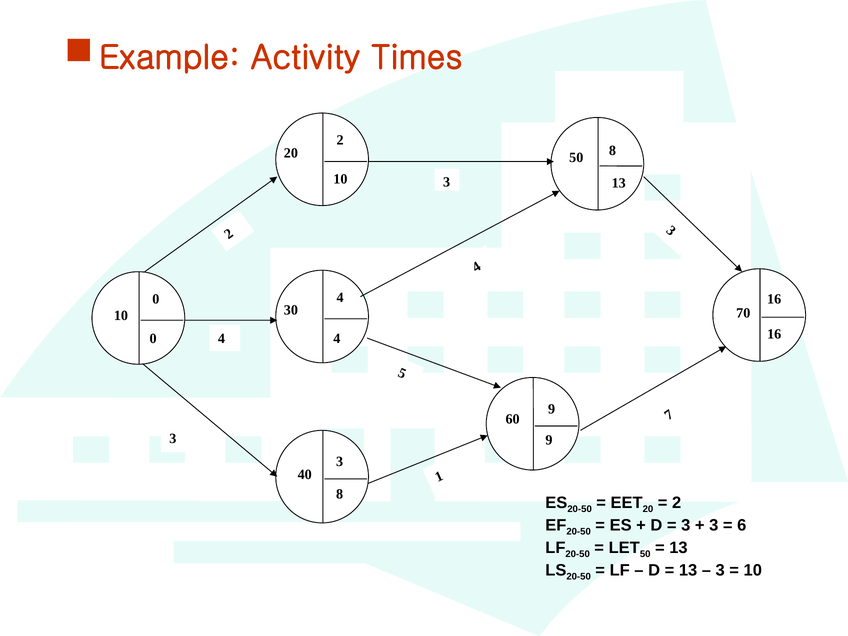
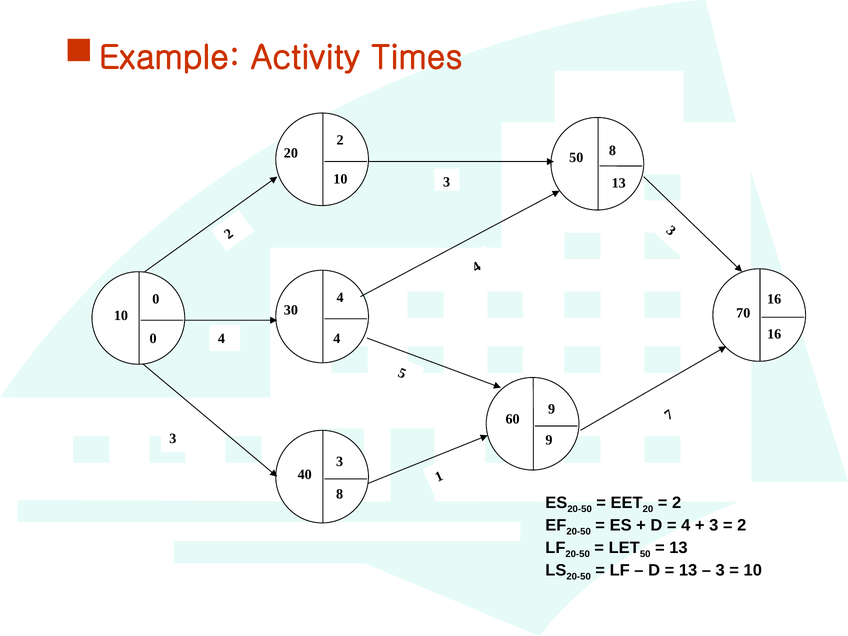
3 at (686, 525): 3 -> 4
6 at (742, 525): 6 -> 2
